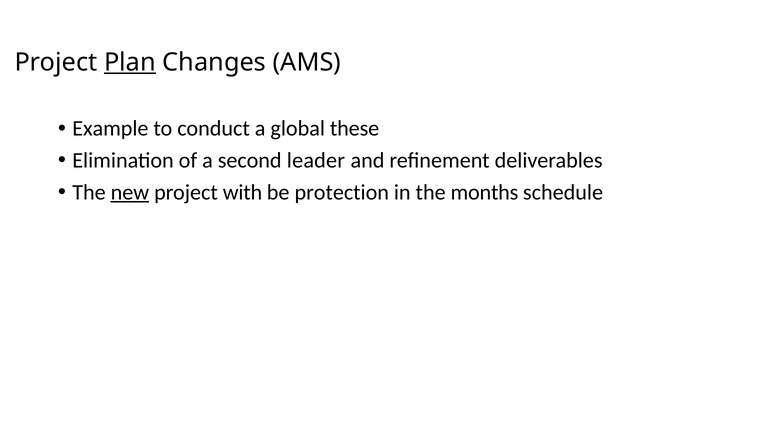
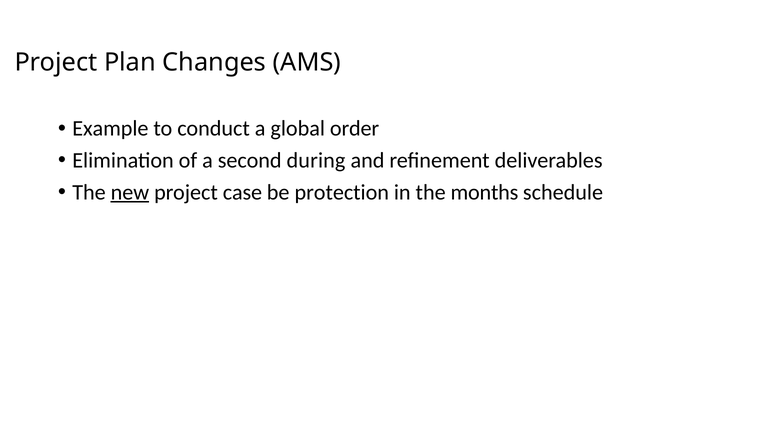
Plan underline: present -> none
these: these -> order
leader: leader -> during
with: with -> case
